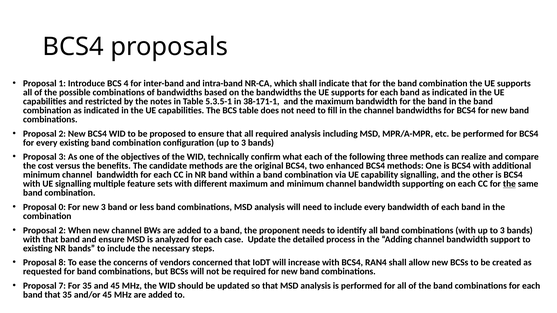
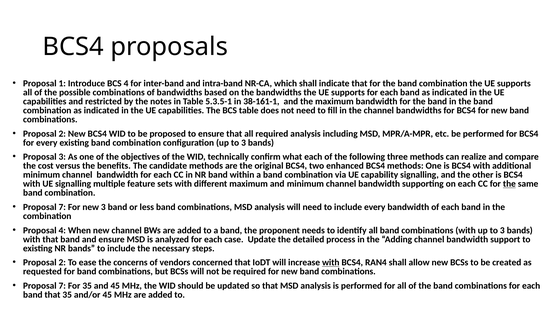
38-171-1: 38-171-1 -> 38-161-1
0 at (62, 207): 0 -> 7
2 at (62, 231): 2 -> 4
8 at (62, 263): 8 -> 2
with at (331, 263) underline: none -> present
